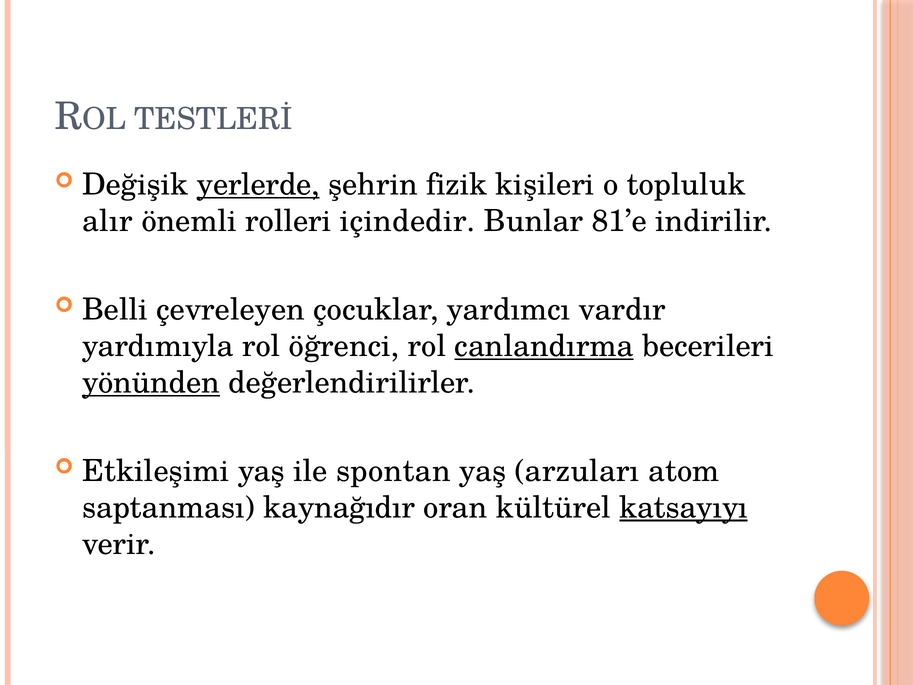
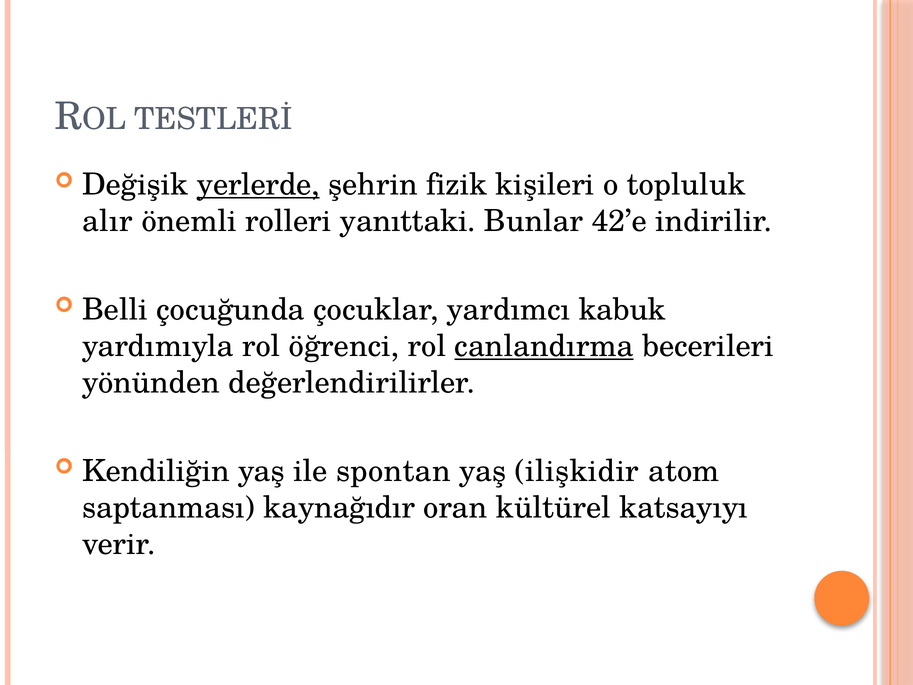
içindedir: içindedir -> yanıttaki
81’e: 81’e -> 42’e
çevreleyen: çevreleyen -> çocuğunda
vardır: vardır -> kabuk
yönünden underline: present -> none
Etkileşimi: Etkileşimi -> Kendiliğin
arzuları: arzuları -> ilişkidir
katsayıyı underline: present -> none
